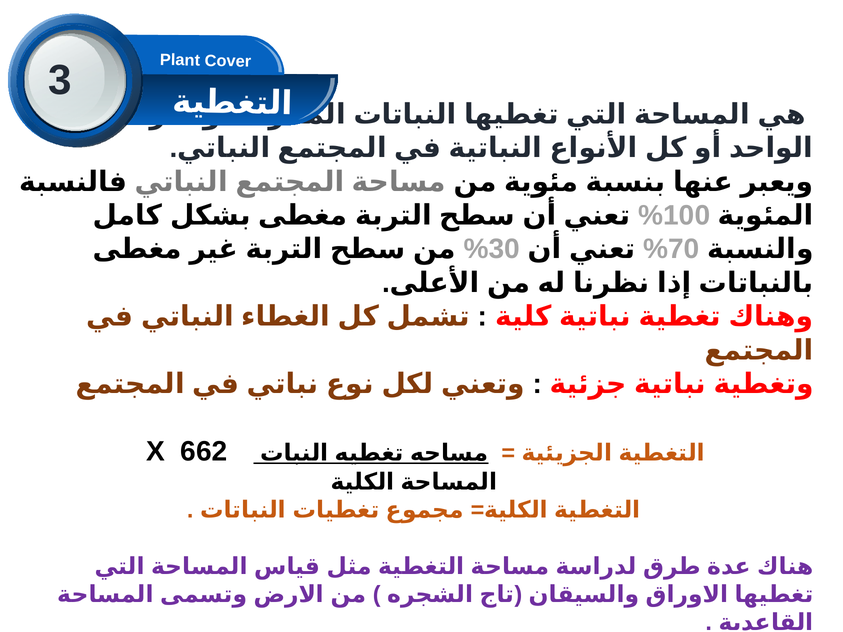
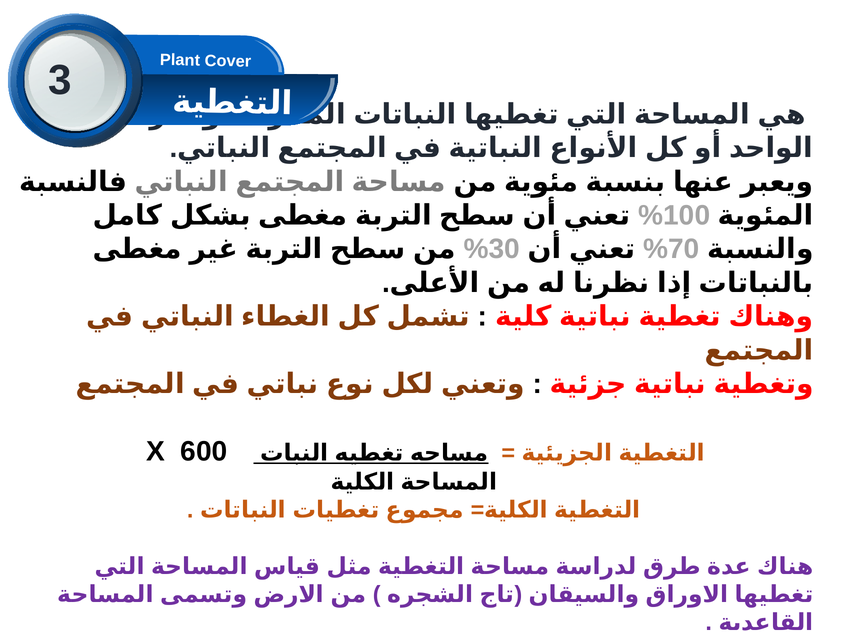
662: 662 -> 600
